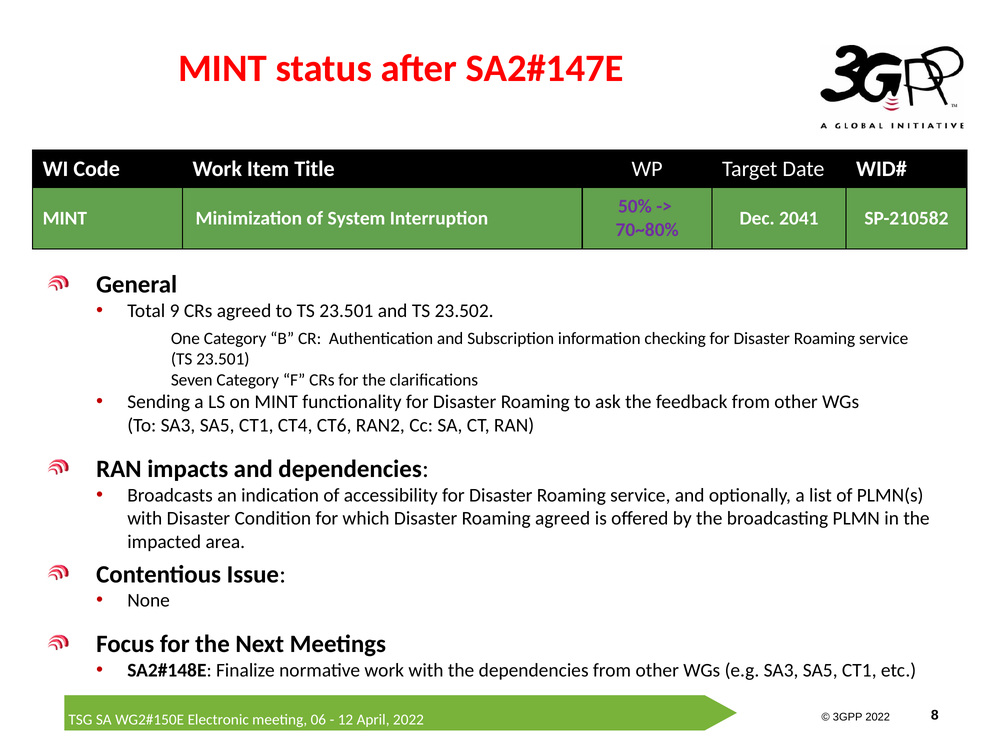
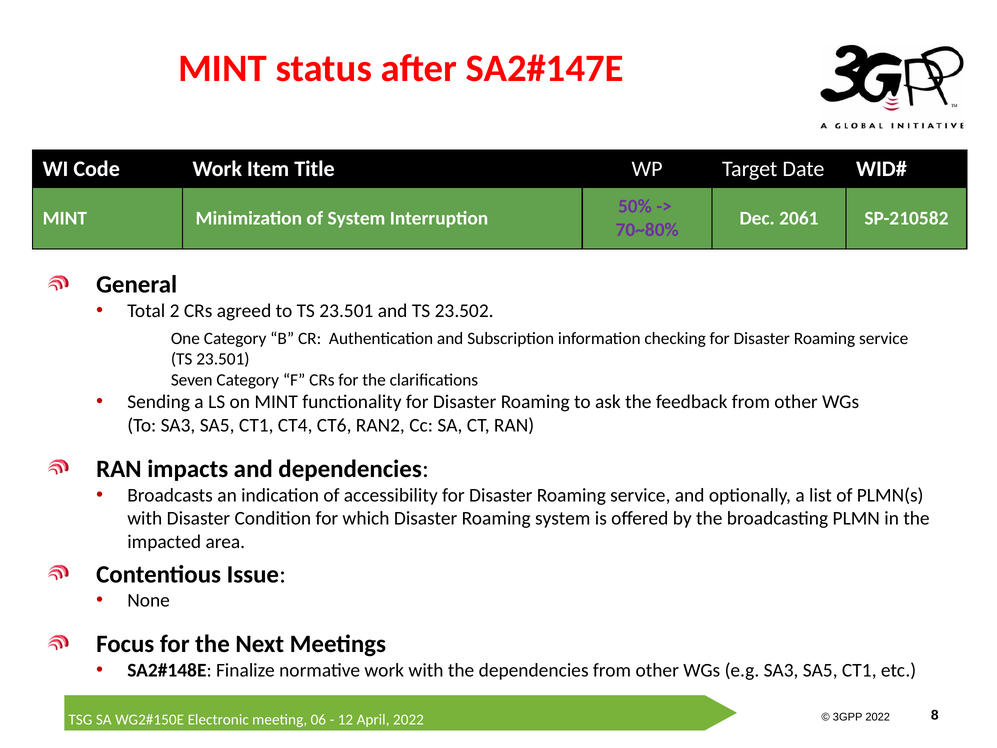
2041: 2041 -> 2061
9: 9 -> 2
Roaming agreed: agreed -> system
